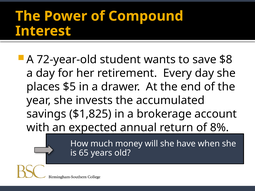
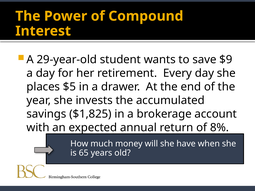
72-year-old: 72-year-old -> 29-year-old
$8: $8 -> $9
